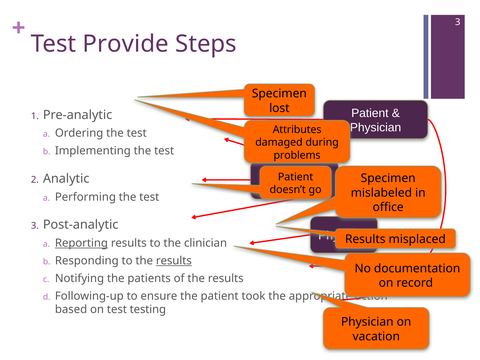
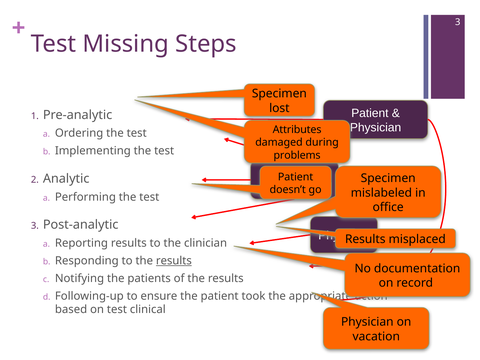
Provide: Provide -> Missing
Reporting underline: present -> none
testing: testing -> clinical
